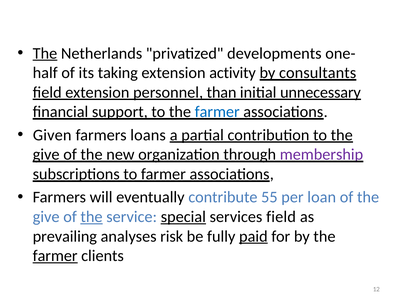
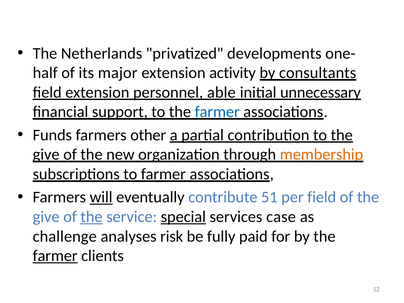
The at (45, 53) underline: present -> none
taking: taking -> major
than: than -> able
Given: Given -> Funds
loans: loans -> other
membership colour: purple -> orange
will underline: none -> present
55: 55 -> 51
per loan: loan -> field
services field: field -> case
prevailing: prevailing -> challenge
paid underline: present -> none
